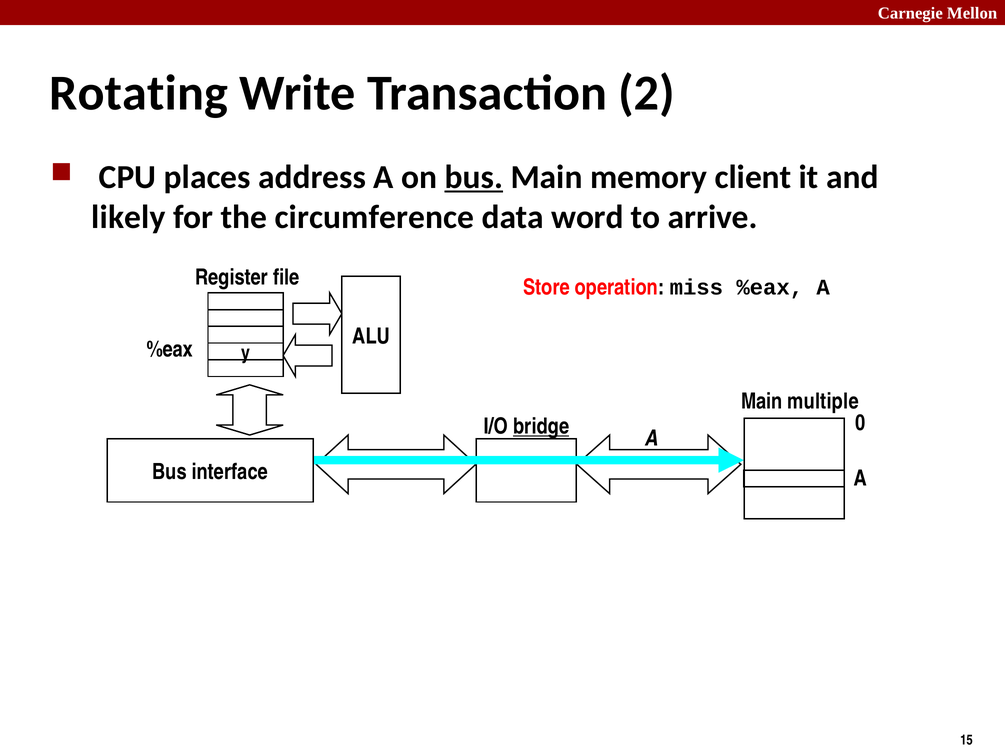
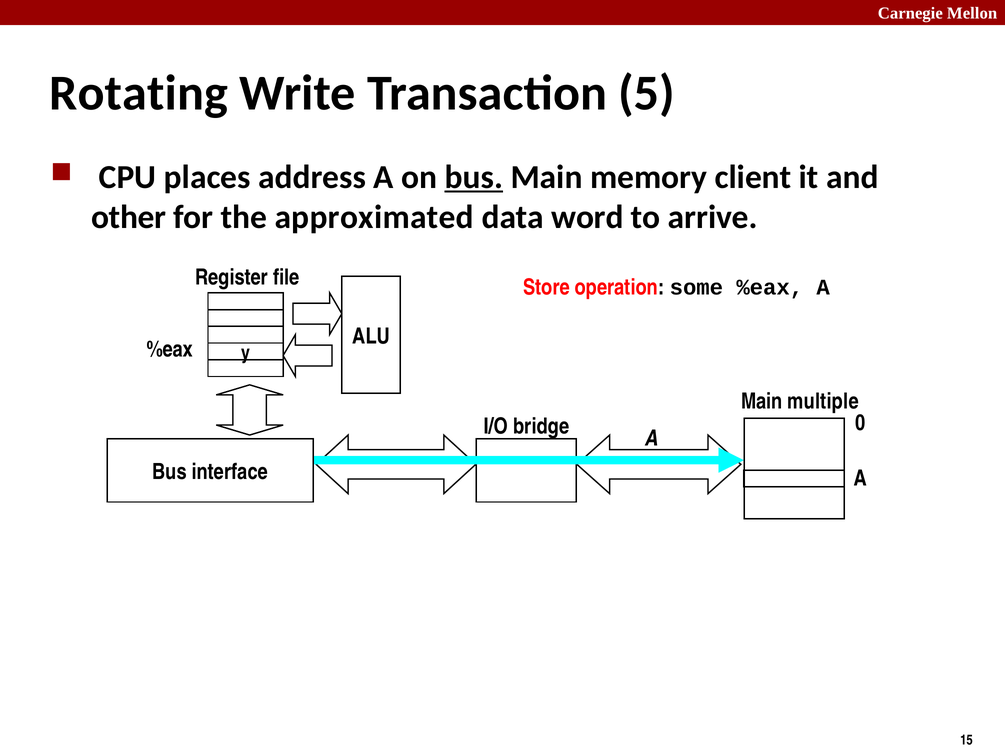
2: 2 -> 5
likely: likely -> other
circumference: circumference -> approximated
miss: miss -> some
bridge underline: present -> none
